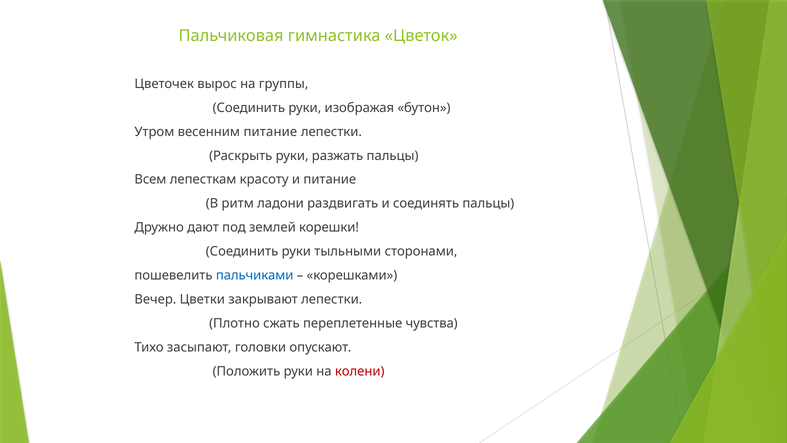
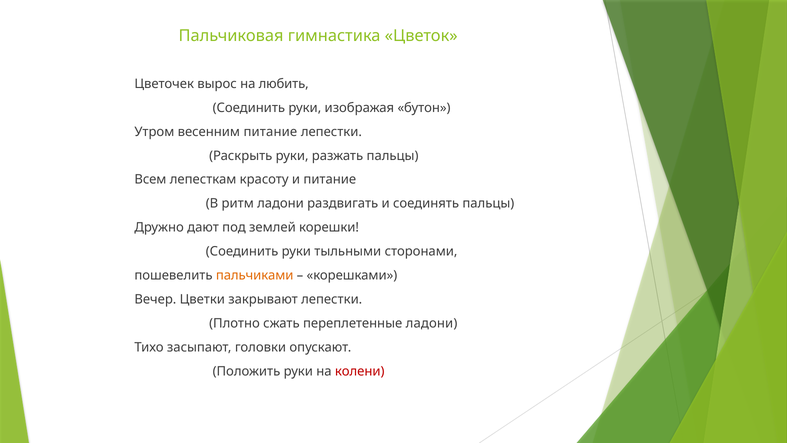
группы: группы -> любить
пальчиками colour: blue -> orange
переплетенные чувства: чувства -> ладони
